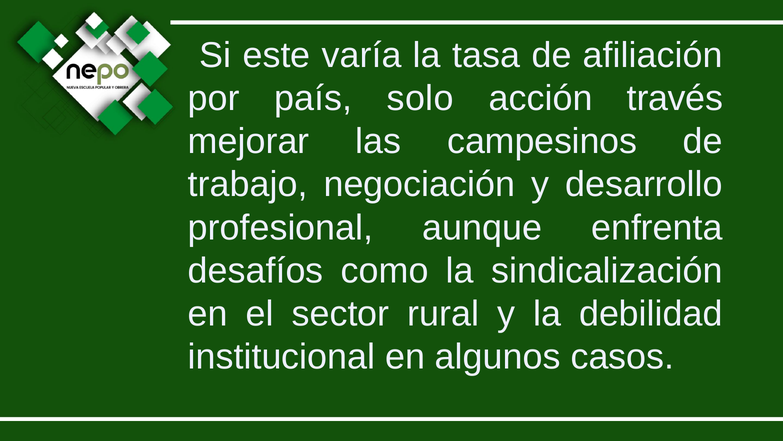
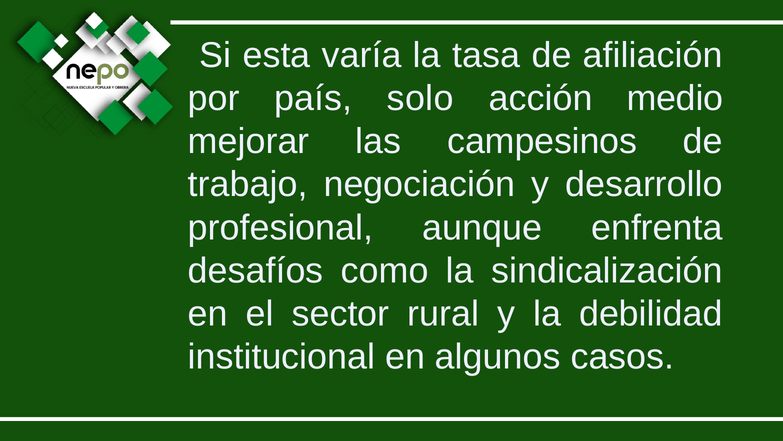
este: este -> esta
través: través -> medio
